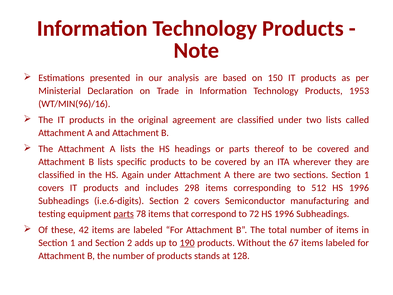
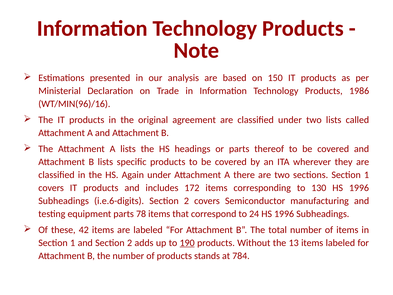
1953: 1953 -> 1986
298: 298 -> 172
512: 512 -> 130
parts at (124, 214) underline: present -> none
72: 72 -> 24
67: 67 -> 13
128: 128 -> 784
